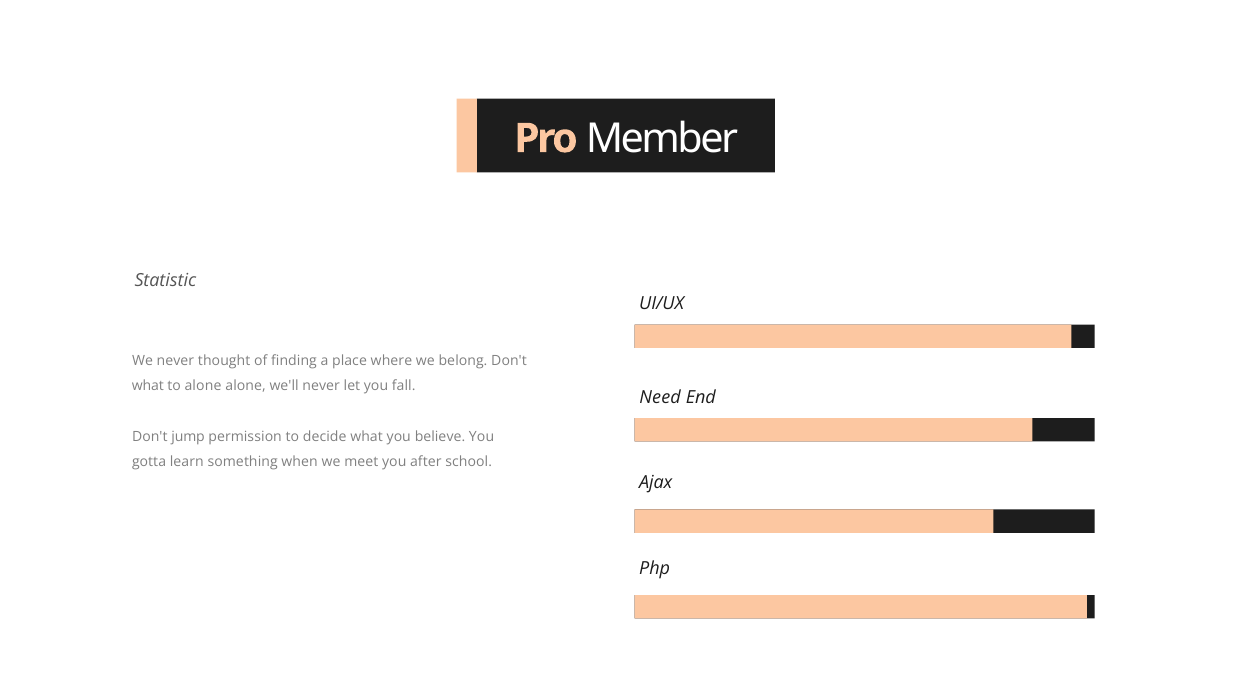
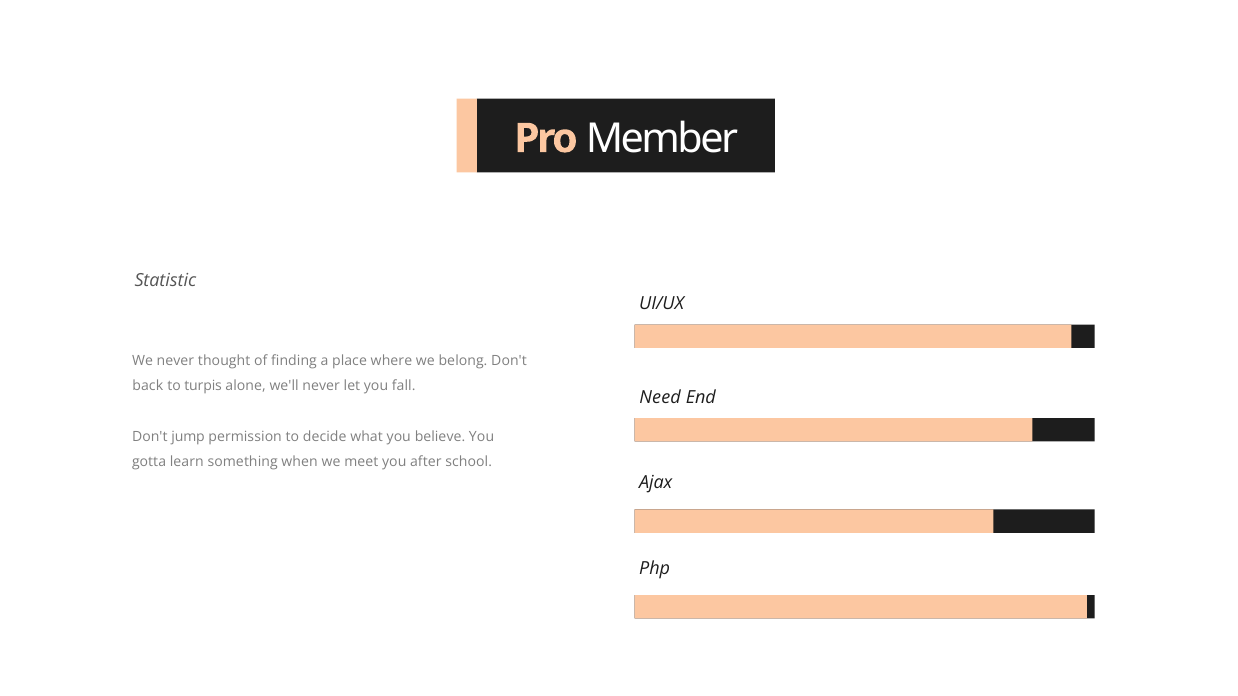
what at (148, 386): what -> back
to alone: alone -> turpis
